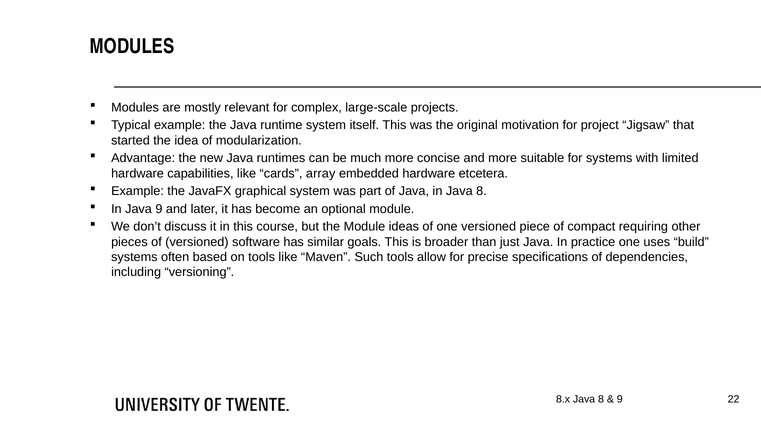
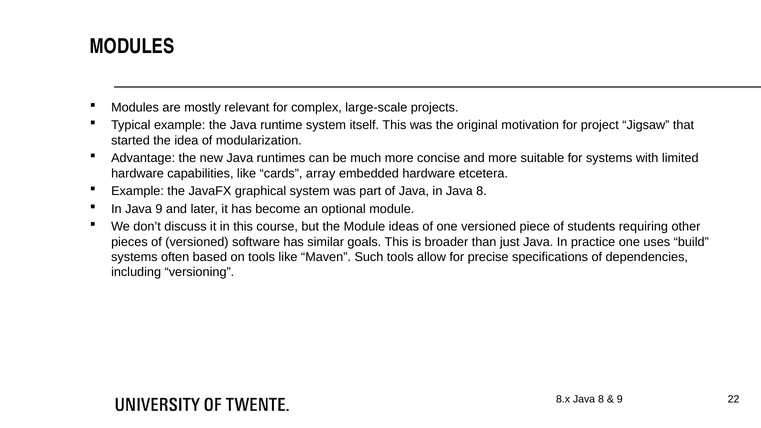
compact: compact -> students
